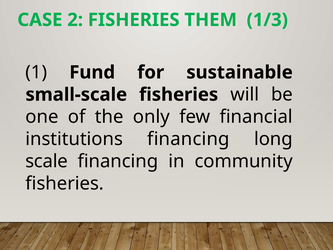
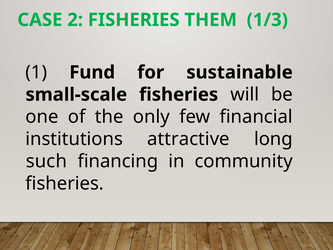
institutions financing: financing -> attractive
scale: scale -> such
